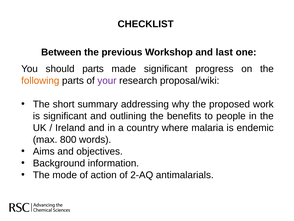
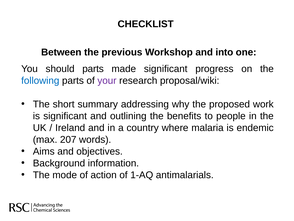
last: last -> into
following colour: orange -> blue
800: 800 -> 207
2-AQ: 2-AQ -> 1-AQ
